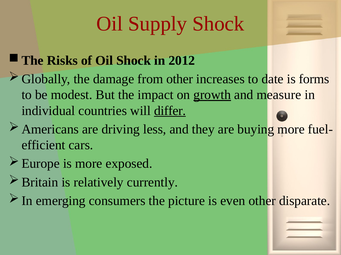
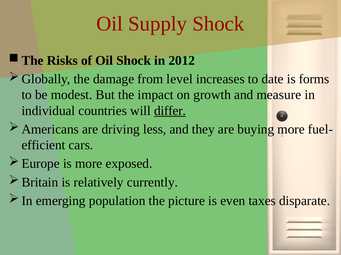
from other: other -> level
growth underline: present -> none
consumers: consumers -> population
even other: other -> taxes
